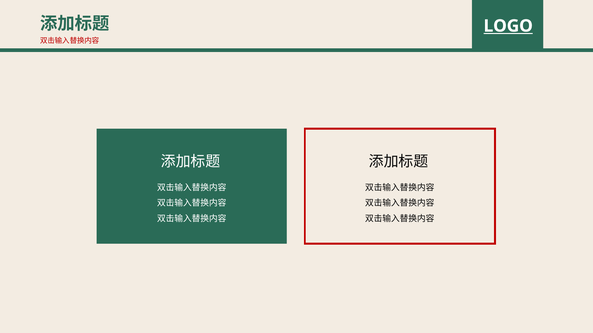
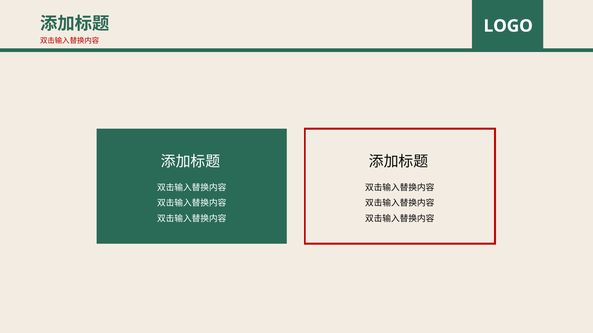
LOGO underline: present -> none
